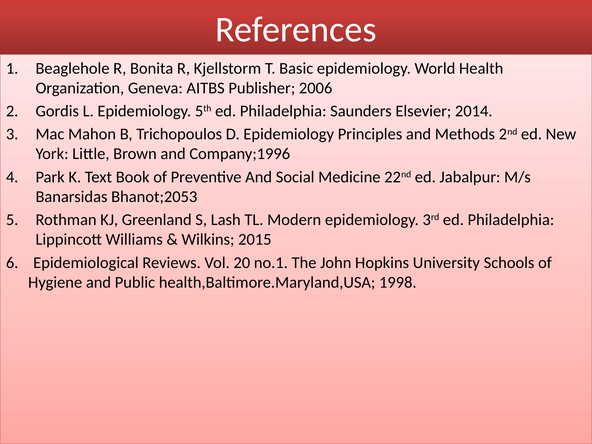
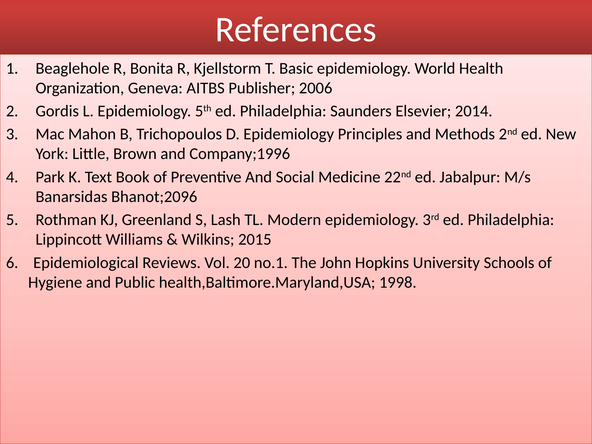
Bhanot;2053: Bhanot;2053 -> Bhanot;2096
